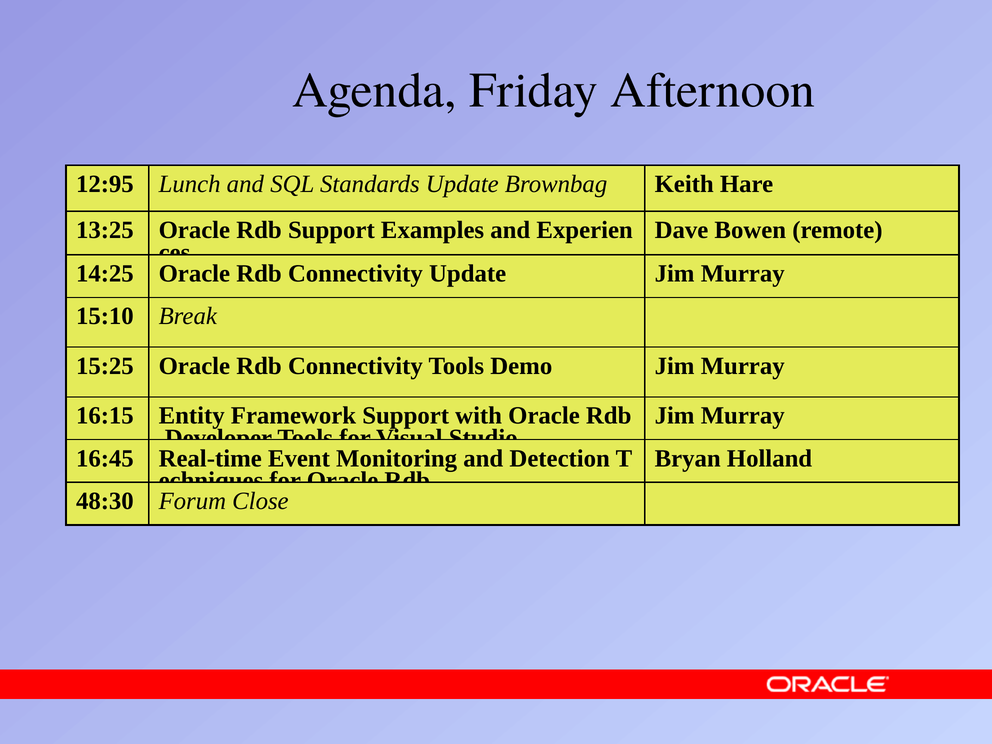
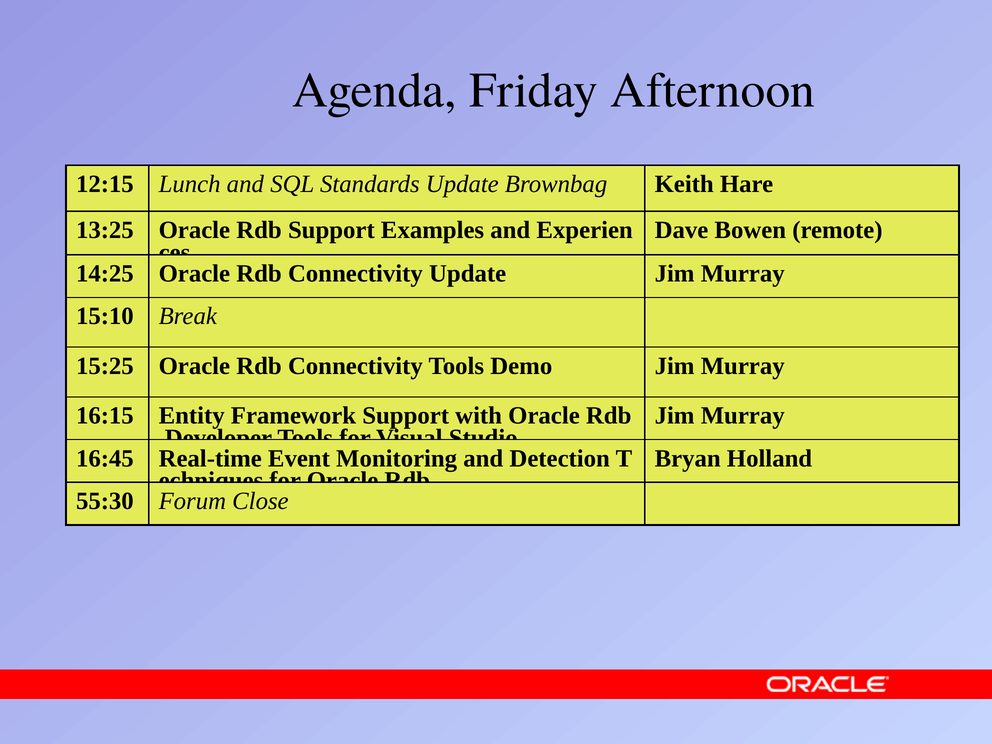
12:95: 12:95 -> 12:15
48:30: 48:30 -> 55:30
